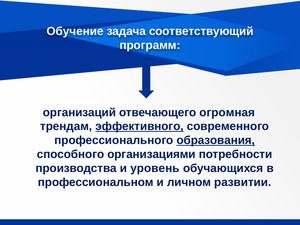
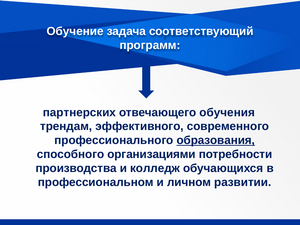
организаций: организаций -> партнерских
огромная: огромная -> обучения
эффективного underline: present -> none
уровень: уровень -> колледж
